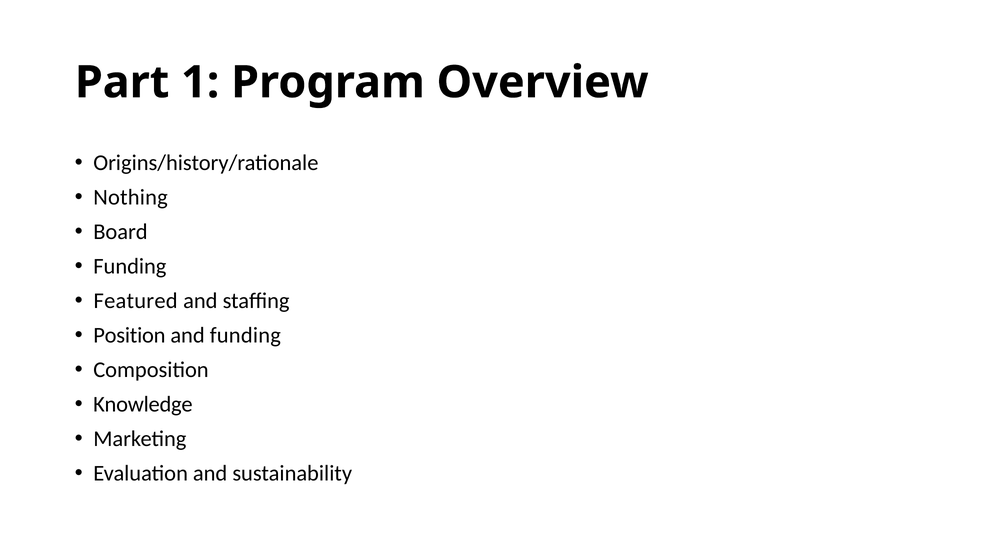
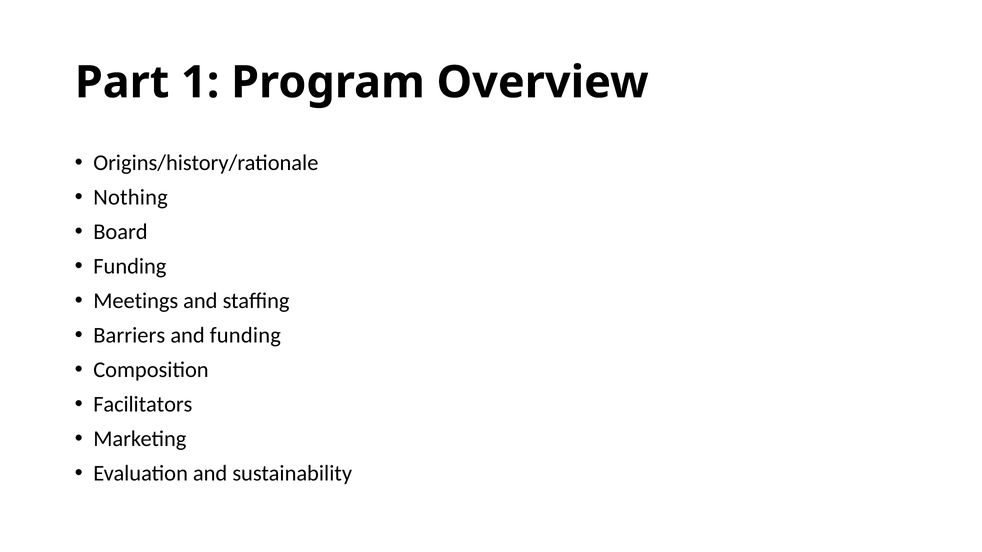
Featured: Featured -> Meetings
Position: Position -> Barriers
Knowledge: Knowledge -> Facilitators
